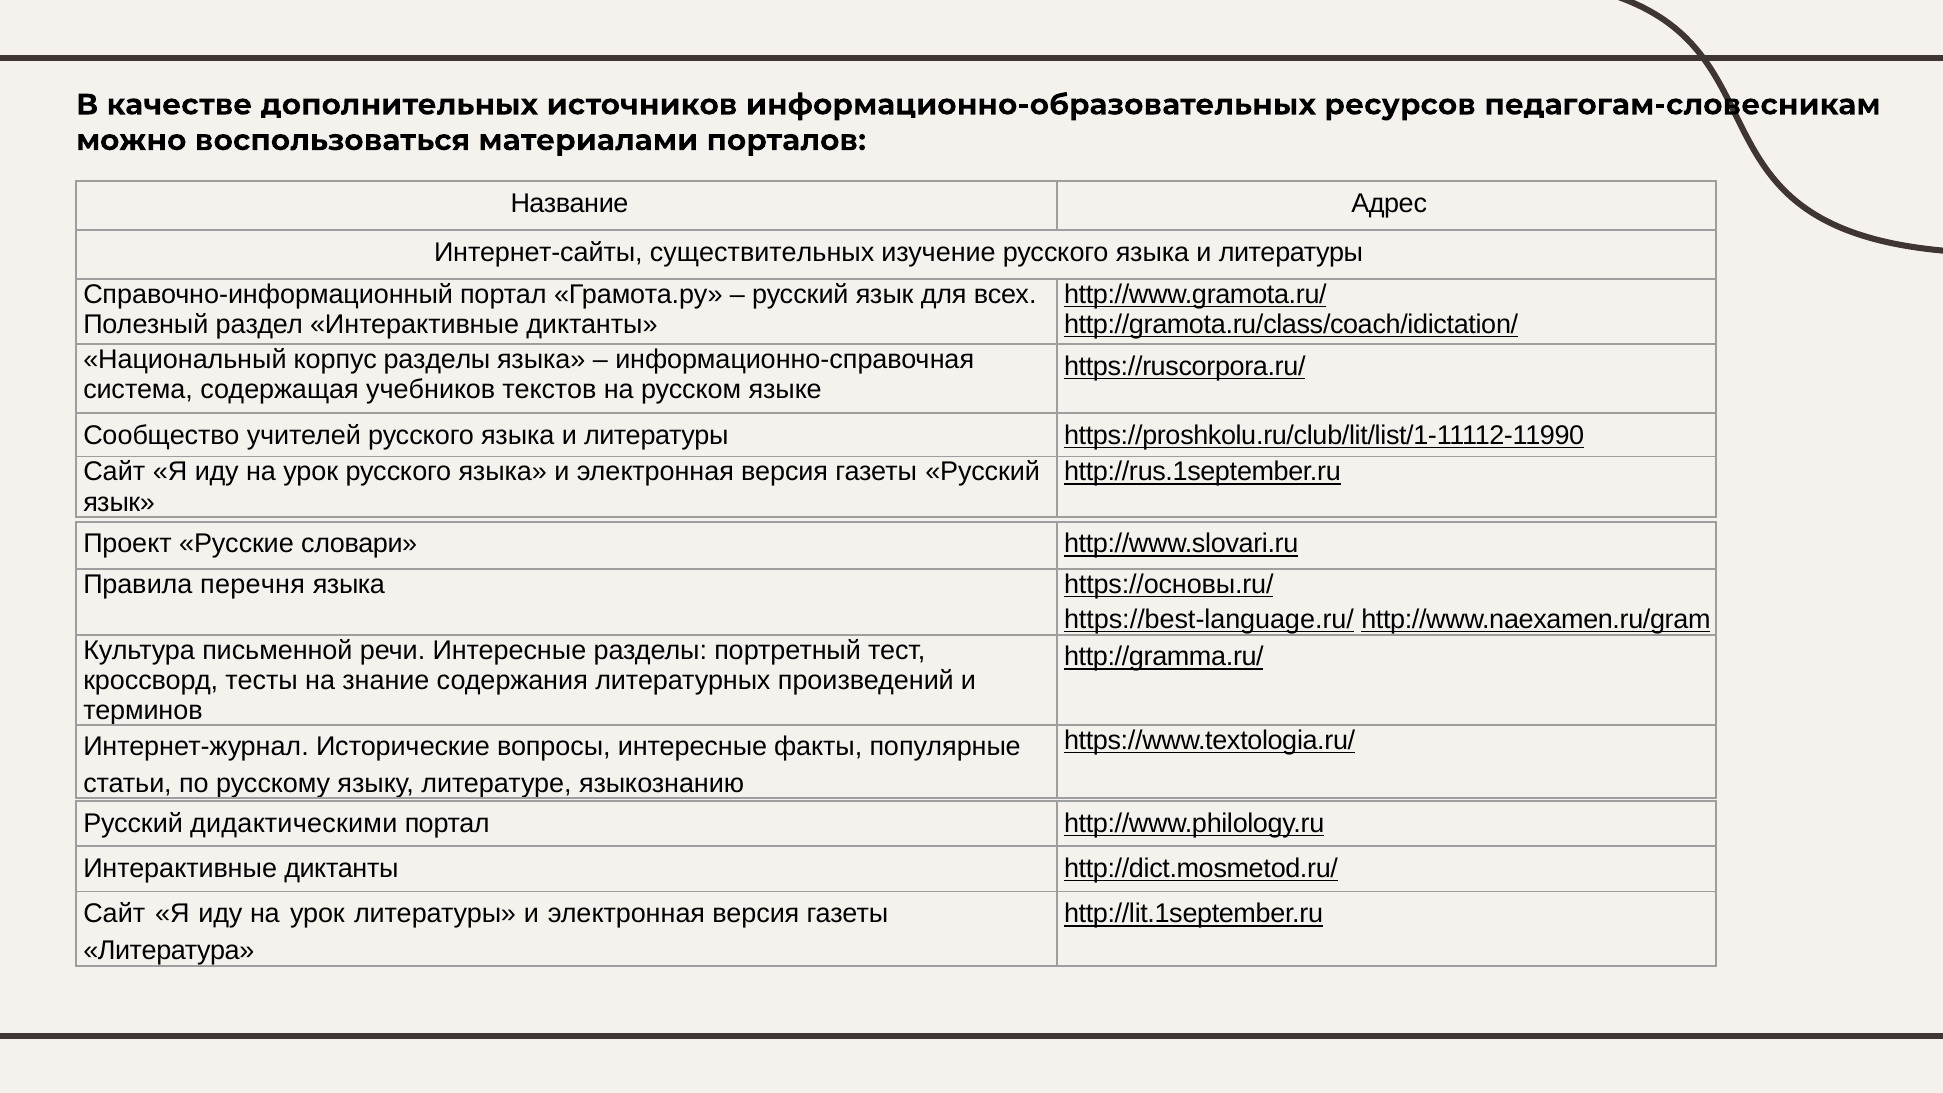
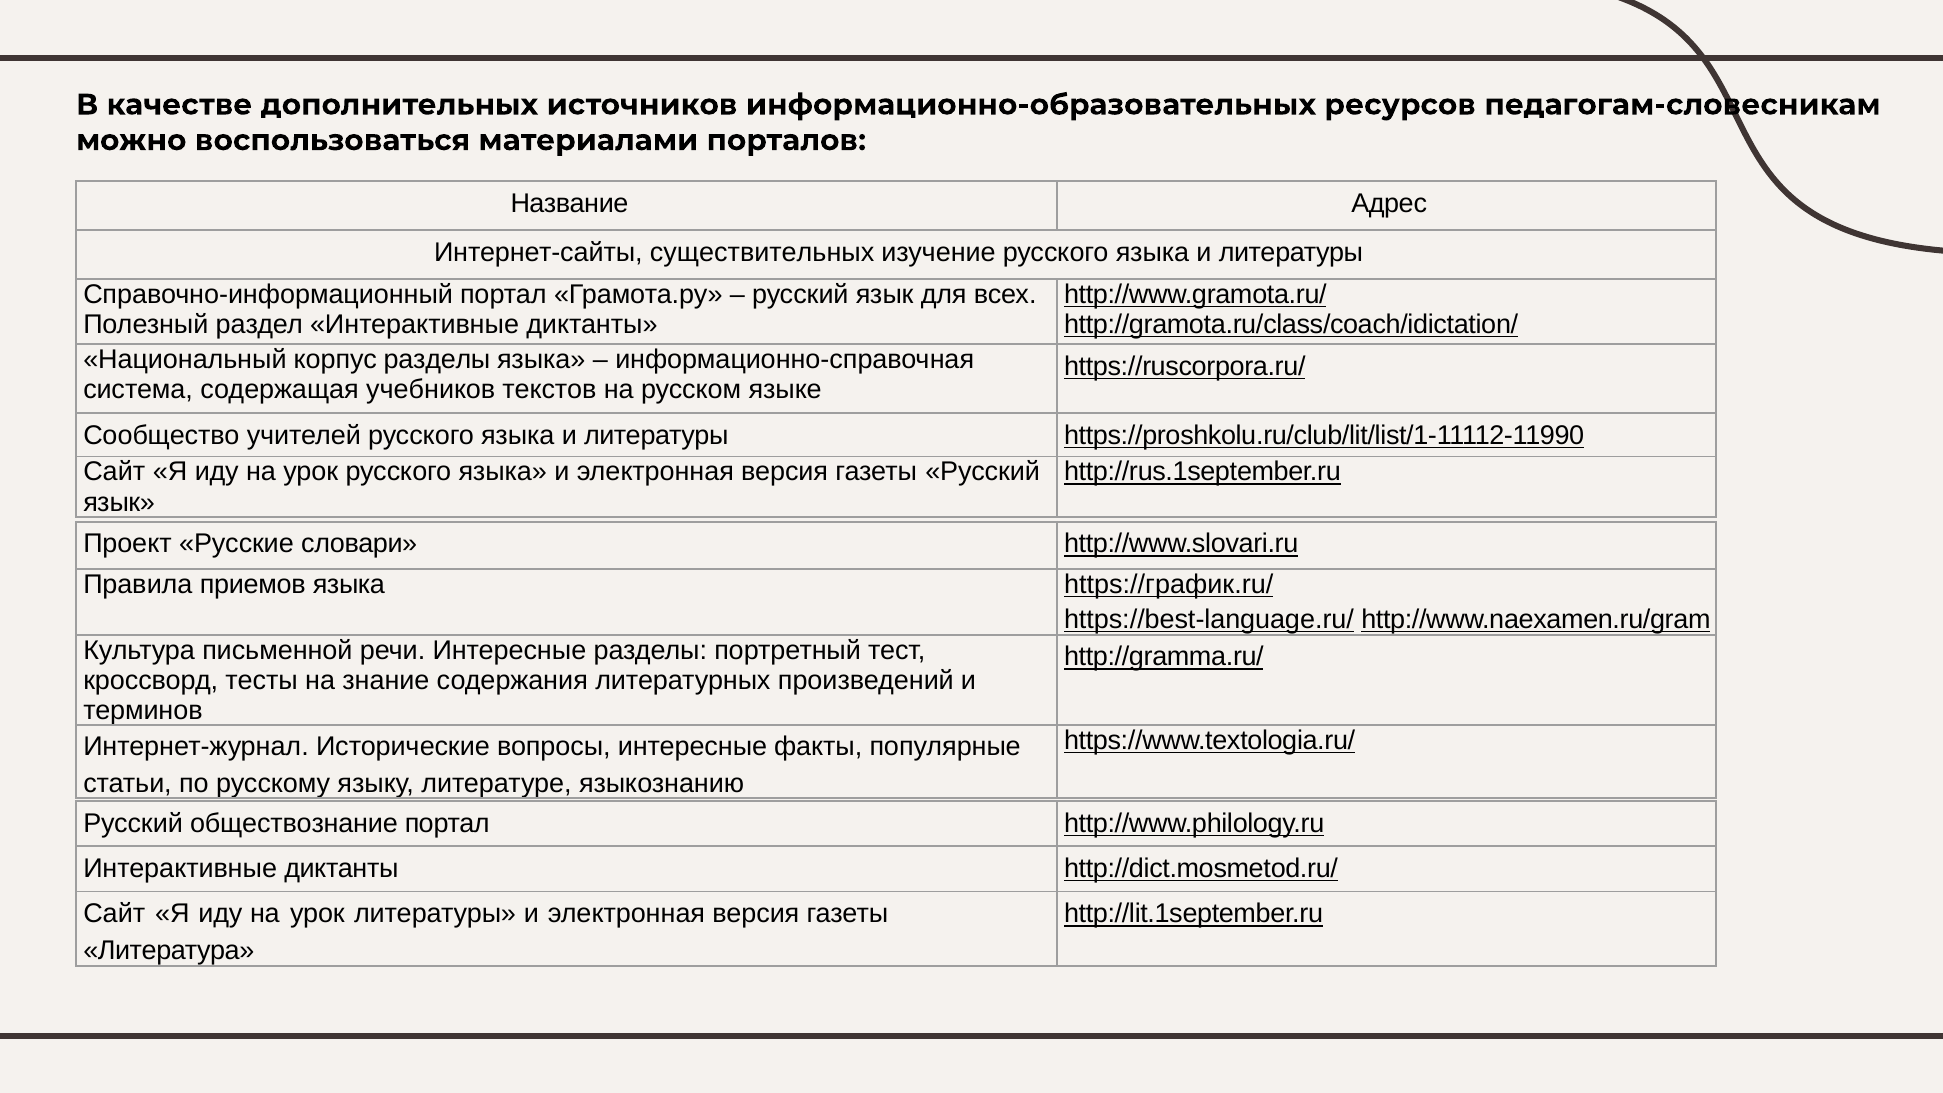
перечня: перечня -> приемов
https://основы.ru/: https://основы.ru/ -> https://график.ru/
дидактическими: дидактическими -> обществознание
